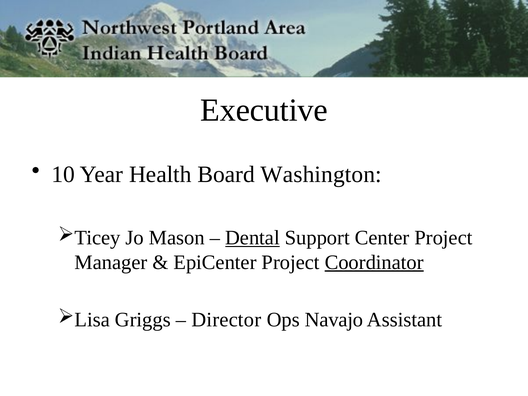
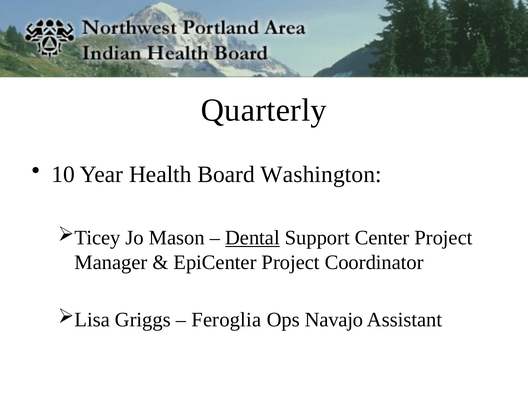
Executive: Executive -> Quarterly
Coordinator underline: present -> none
Director: Director -> Feroglia
